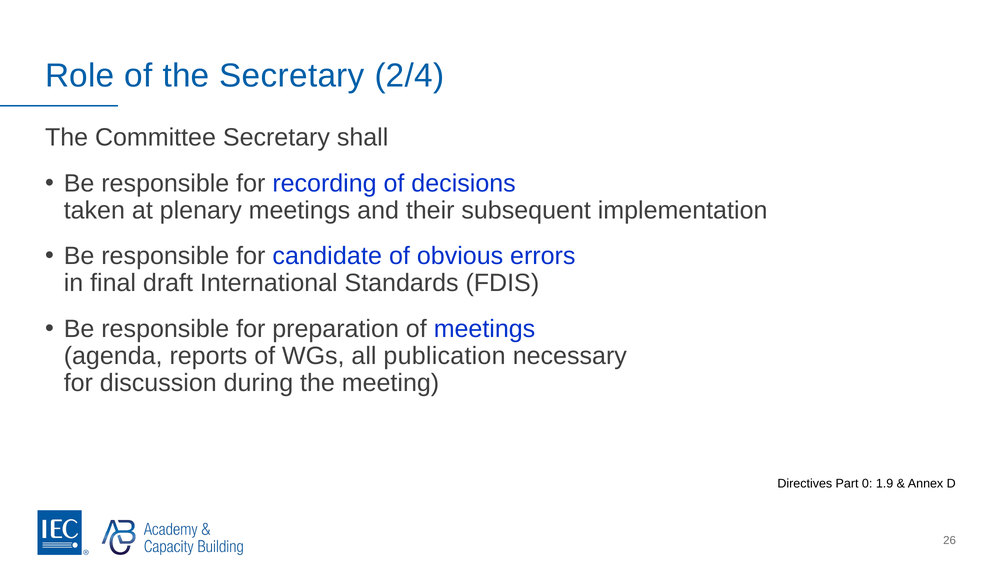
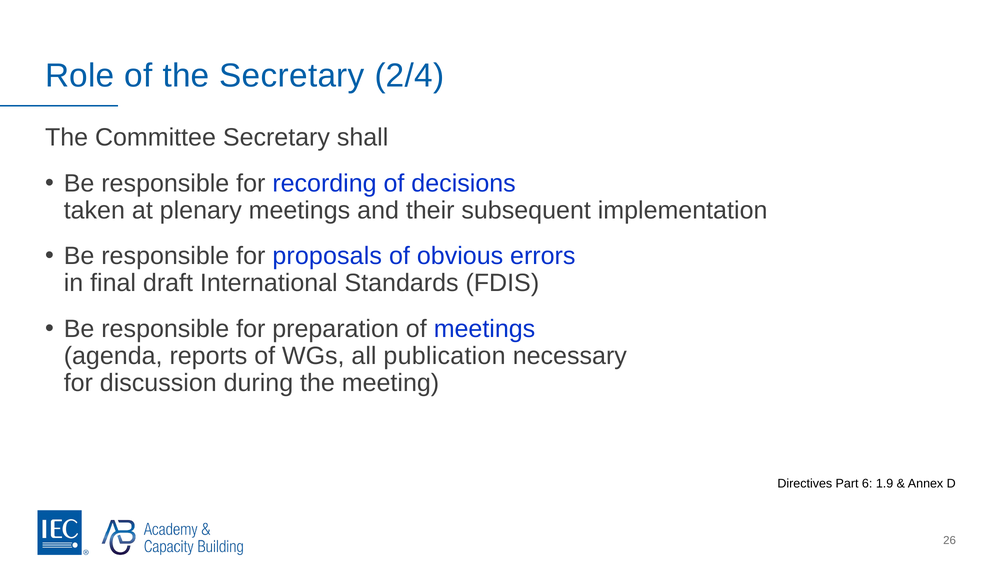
candidate: candidate -> proposals
0: 0 -> 6
